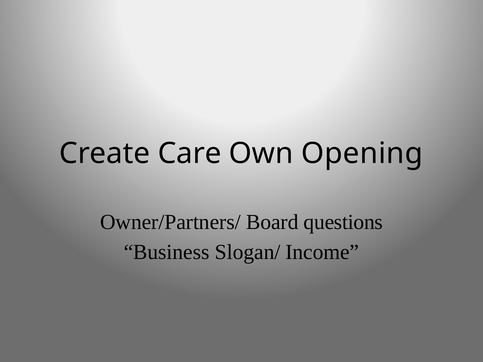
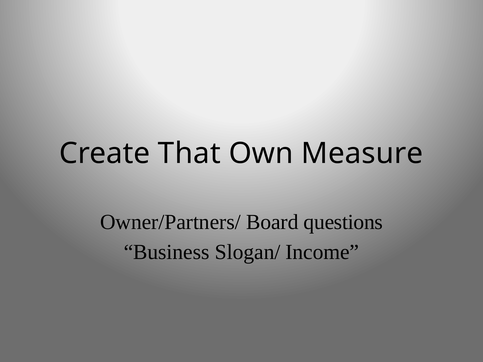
Care: Care -> That
Opening: Opening -> Measure
